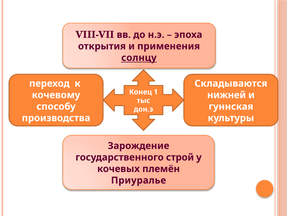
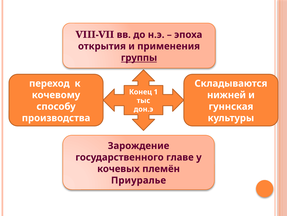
солнцу: солнцу -> группы
строй: строй -> главе
